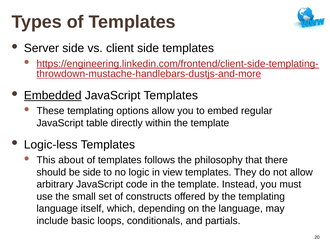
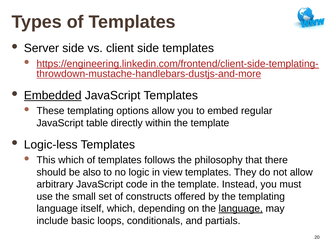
This about: about -> which
be side: side -> also
language at (241, 208) underline: none -> present
